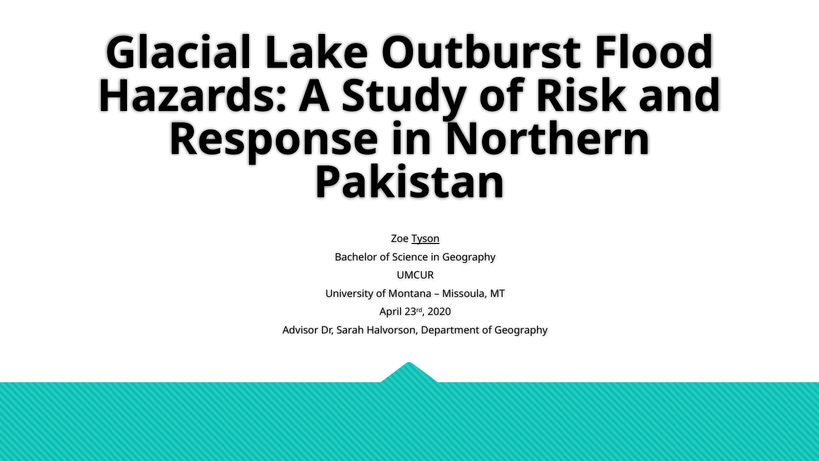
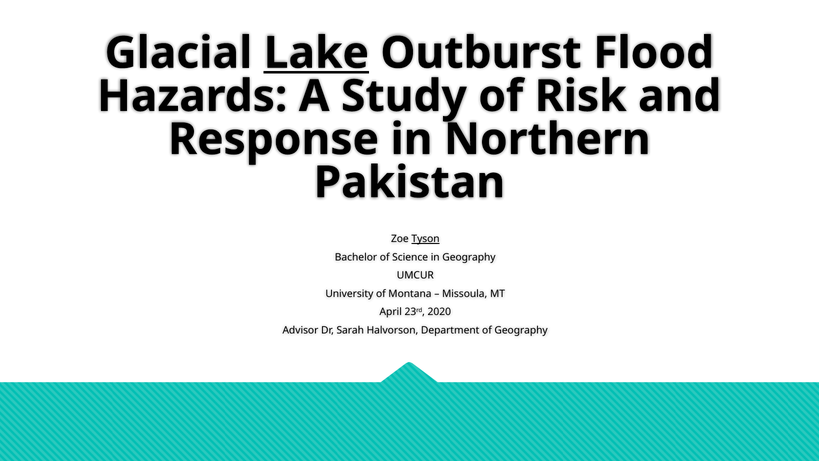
Lake underline: none -> present
